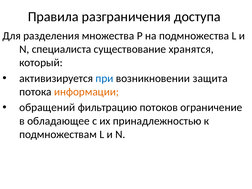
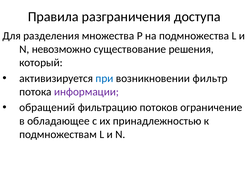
специалиста: специалиста -> невозможно
хранятся: хранятся -> решения
защита: защита -> фильтр
информации colour: orange -> purple
